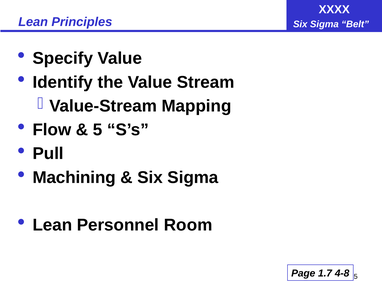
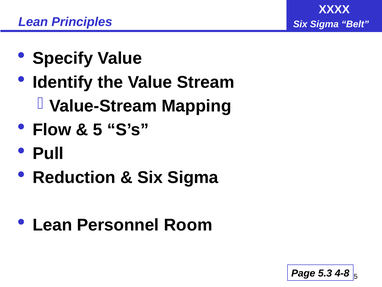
Machining: Machining -> Reduction
1.7: 1.7 -> 5.3
